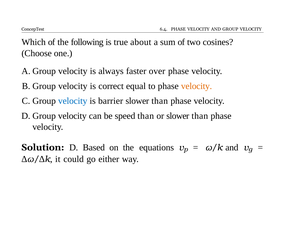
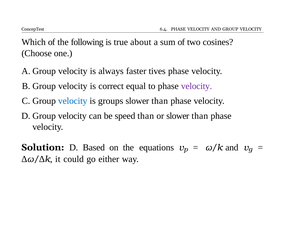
over: over -> tives
velocity at (197, 86) colour: orange -> purple
barrier: barrier -> groups
